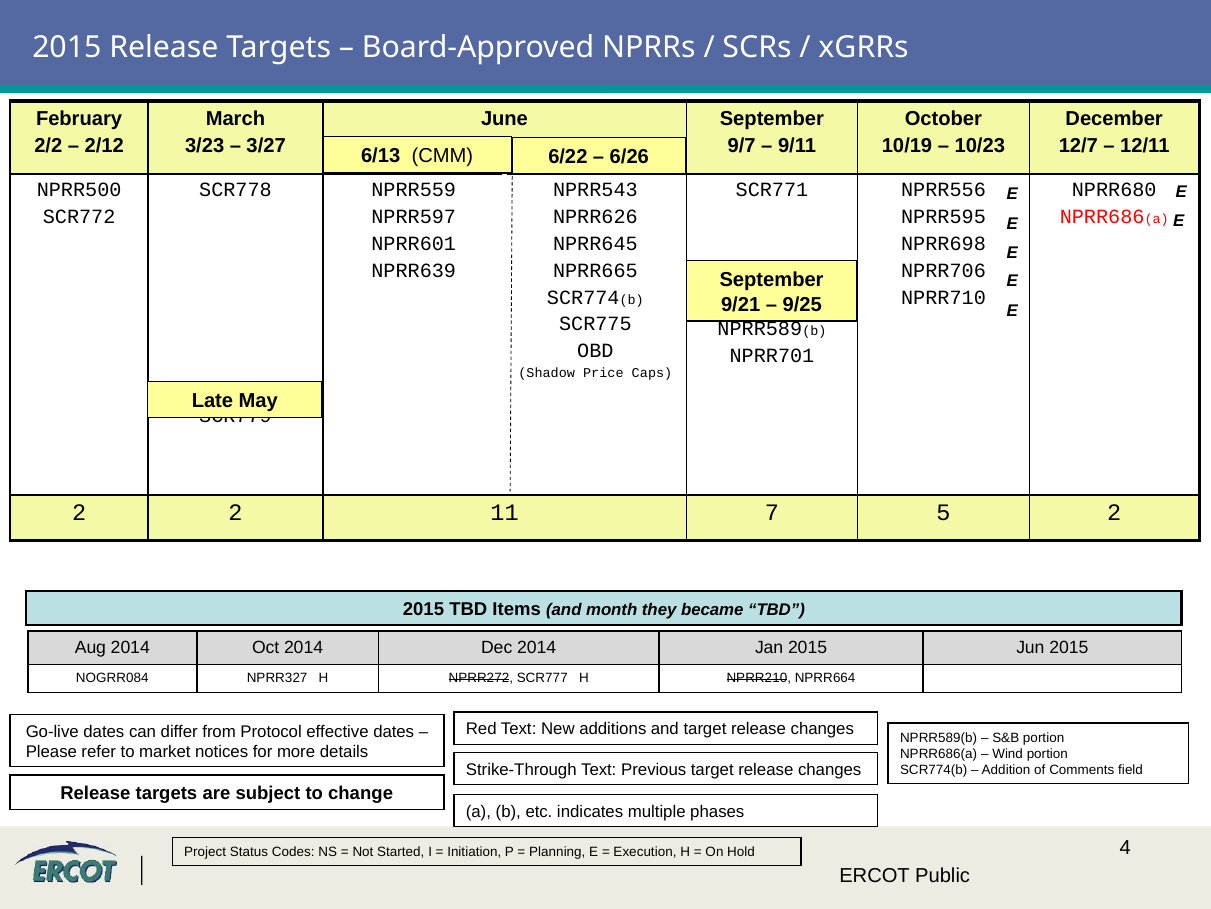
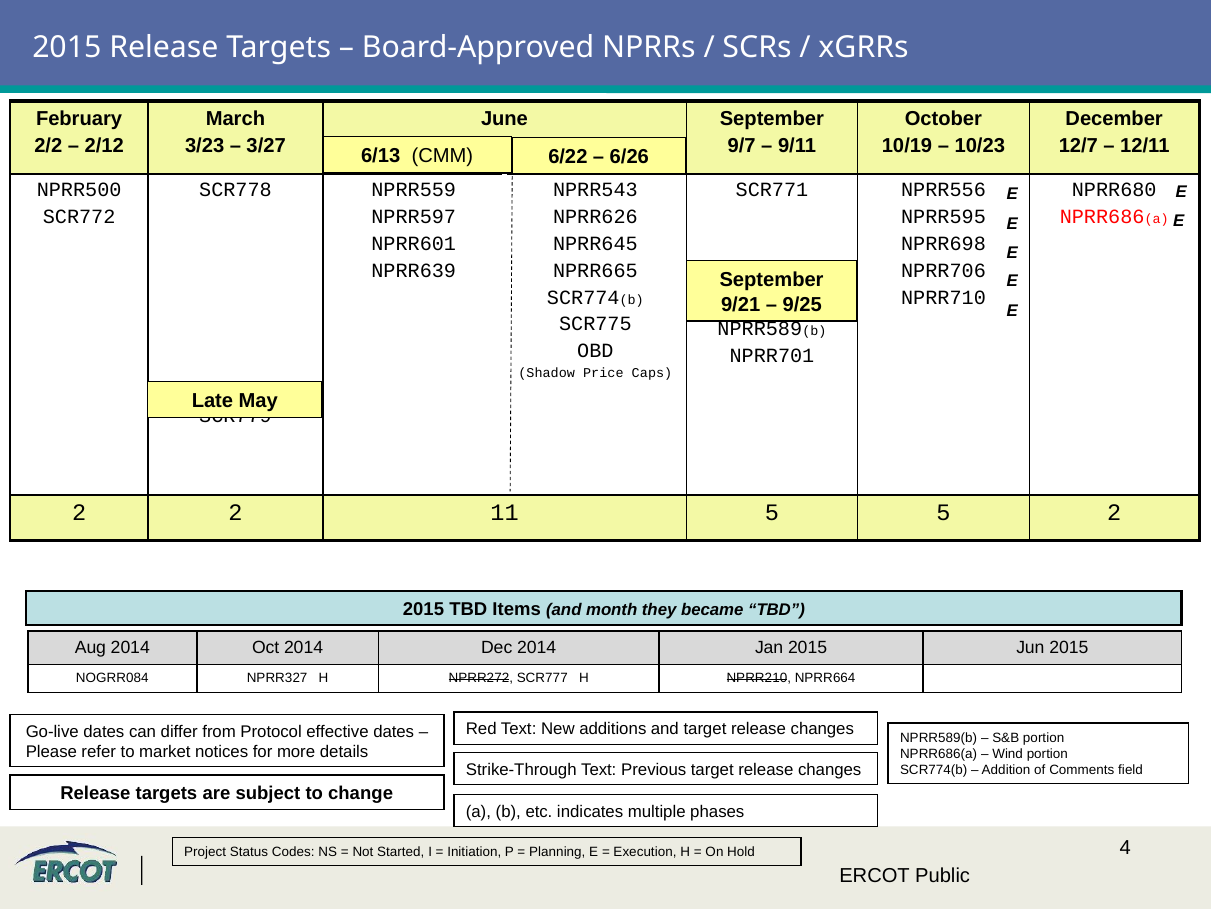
11 7: 7 -> 5
